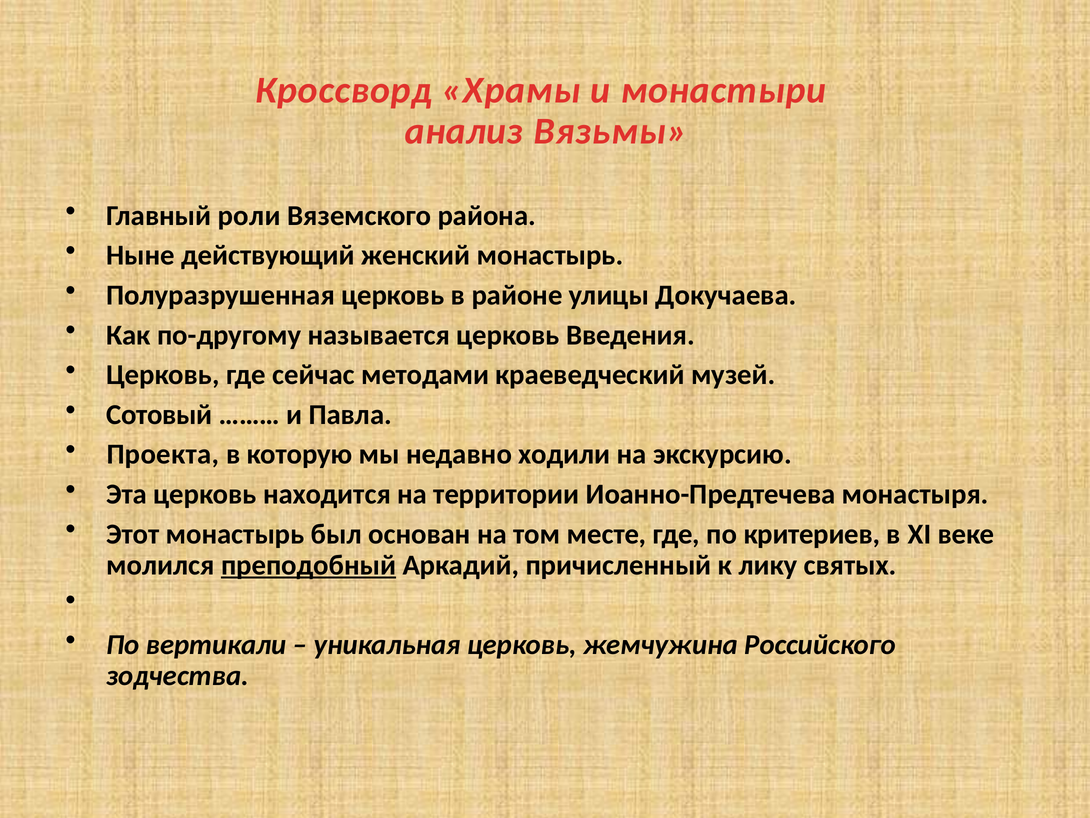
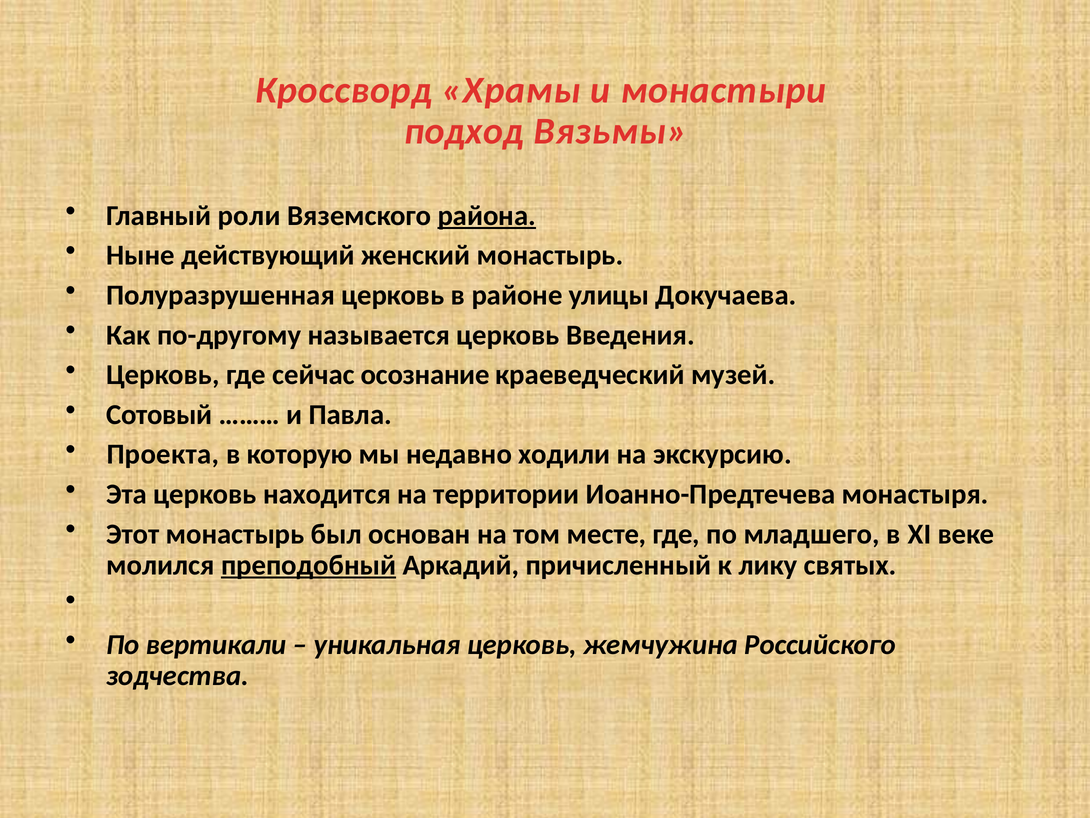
анализ: анализ -> подход
района underline: none -> present
методами: методами -> осознание
критериев: критериев -> младшего
